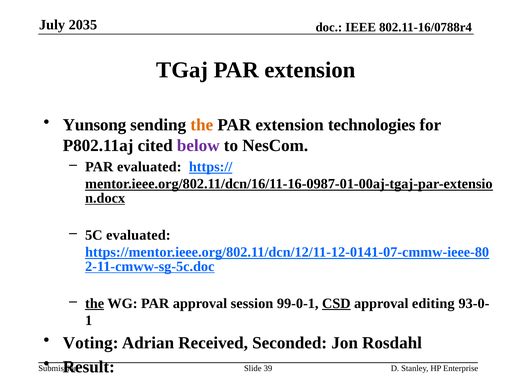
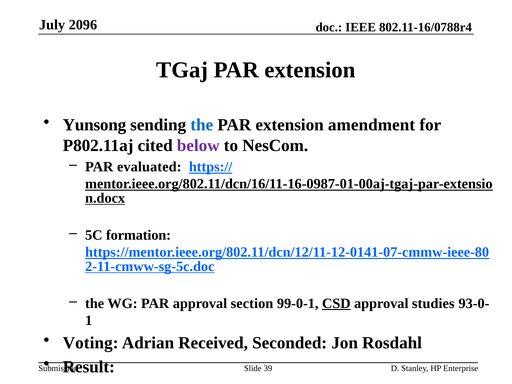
2035: 2035 -> 2096
the at (202, 125) colour: orange -> blue
technologies: technologies -> amendment
5C evaluated: evaluated -> formation
the at (95, 303) underline: present -> none
session: session -> section
editing: editing -> studies
